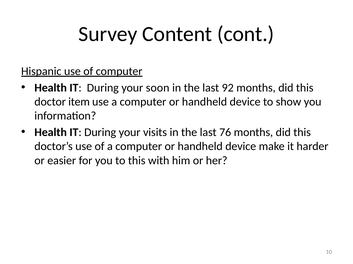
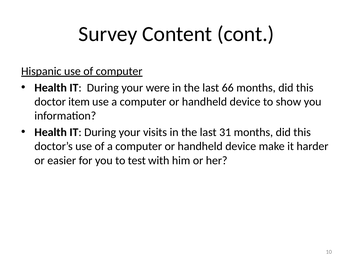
soon: soon -> were
92: 92 -> 66
76: 76 -> 31
to this: this -> test
